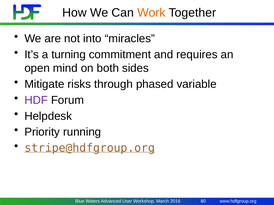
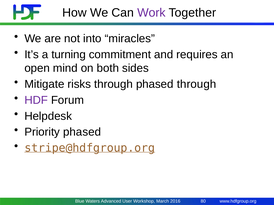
Work colour: orange -> purple
phased variable: variable -> through
Priority running: running -> phased
